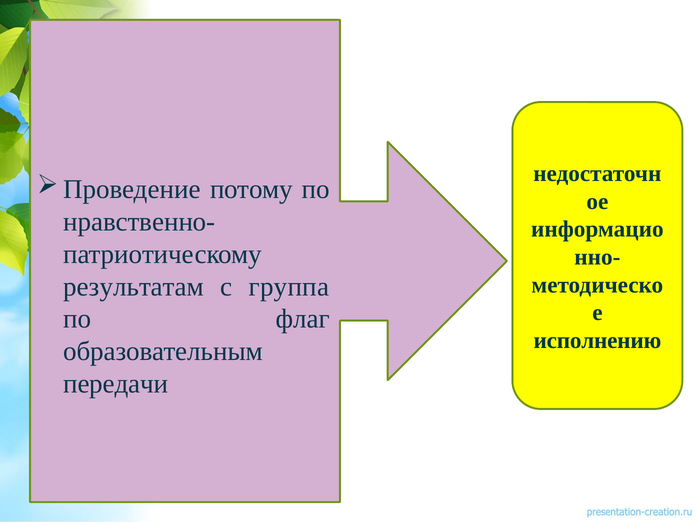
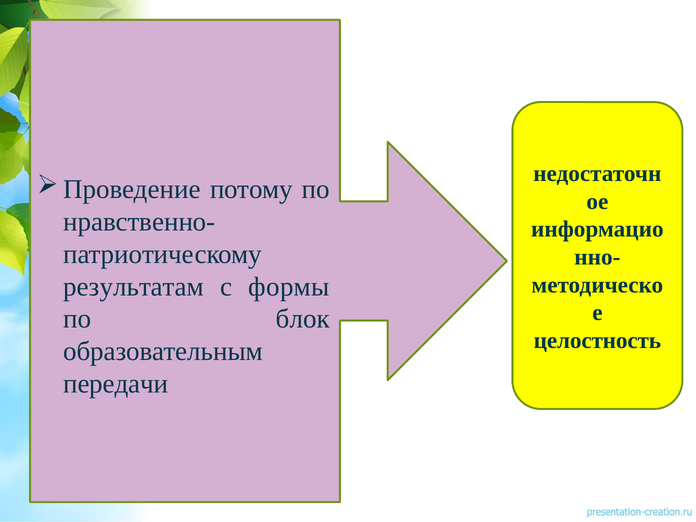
группа: группа -> формы
флаг: флаг -> блок
исполнению: исполнению -> целостность
